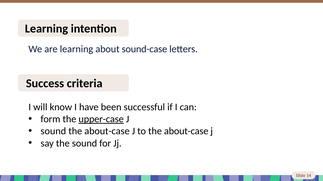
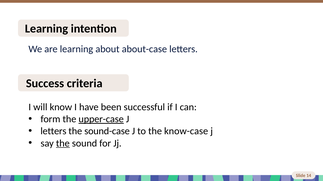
sound-case: sound-case -> about-case
sound at (53, 132): sound -> letters
about-case at (107, 132): about-case -> sound-case
to the about-case: about-case -> know-case
the at (63, 144) underline: none -> present
